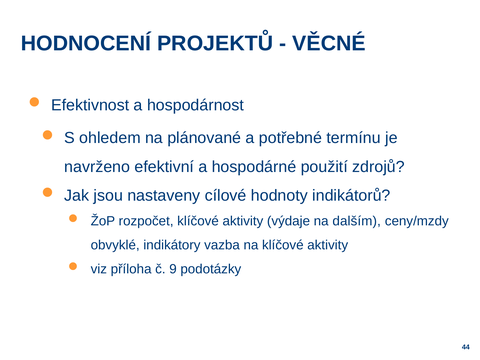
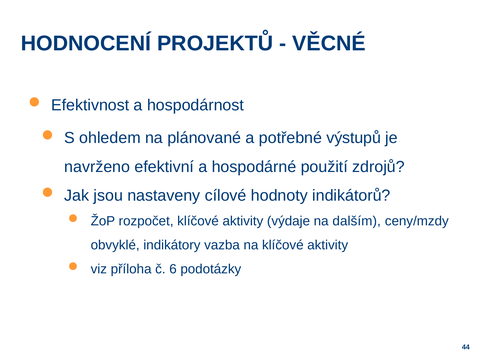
termínu: termínu -> výstupů
9: 9 -> 6
